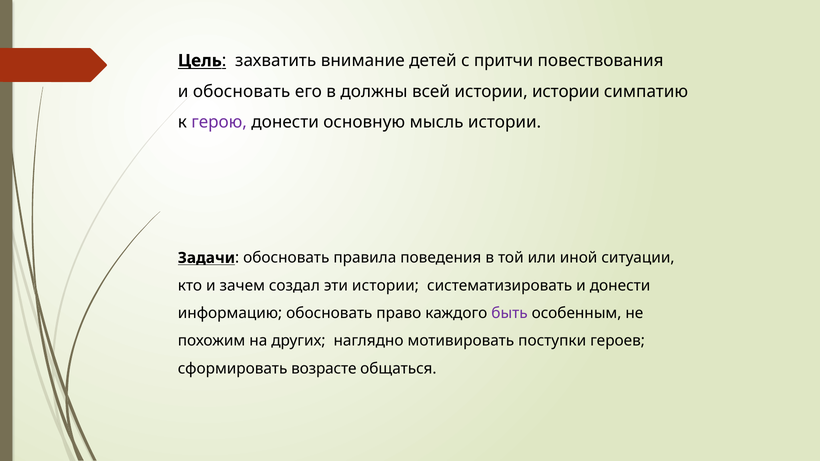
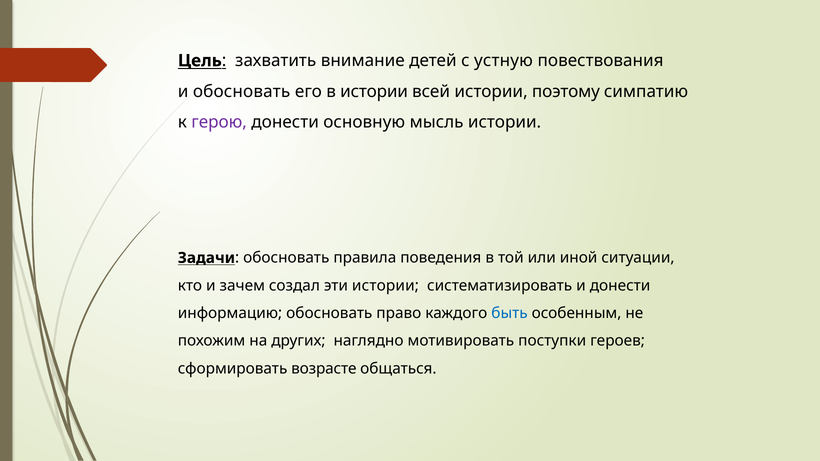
притчи: притчи -> устную
в должны: должны -> истории
истории истории: истории -> поэтому
быть colour: purple -> blue
